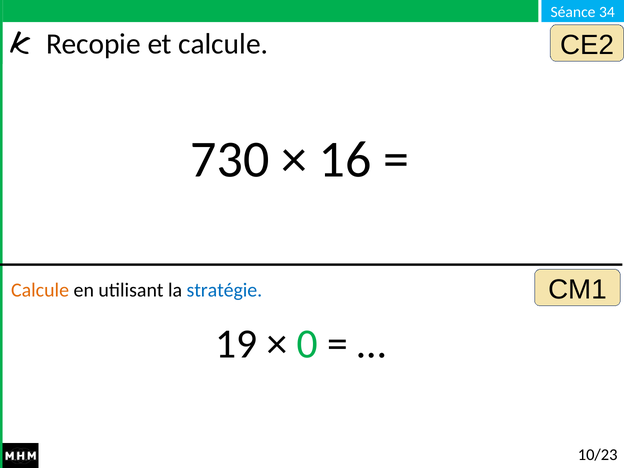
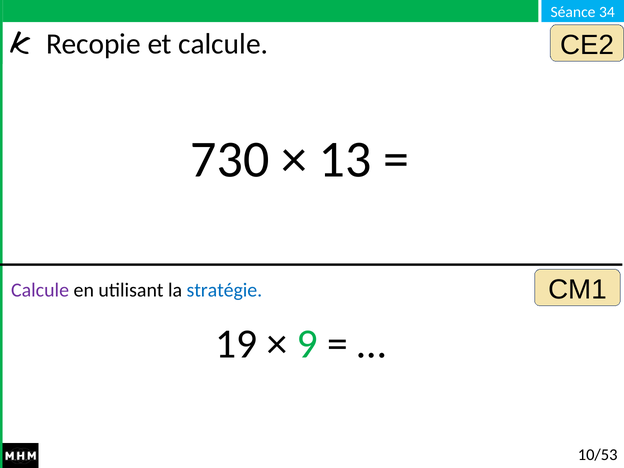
16: 16 -> 13
Calcule at (40, 290) colour: orange -> purple
0: 0 -> 9
10/23: 10/23 -> 10/53
